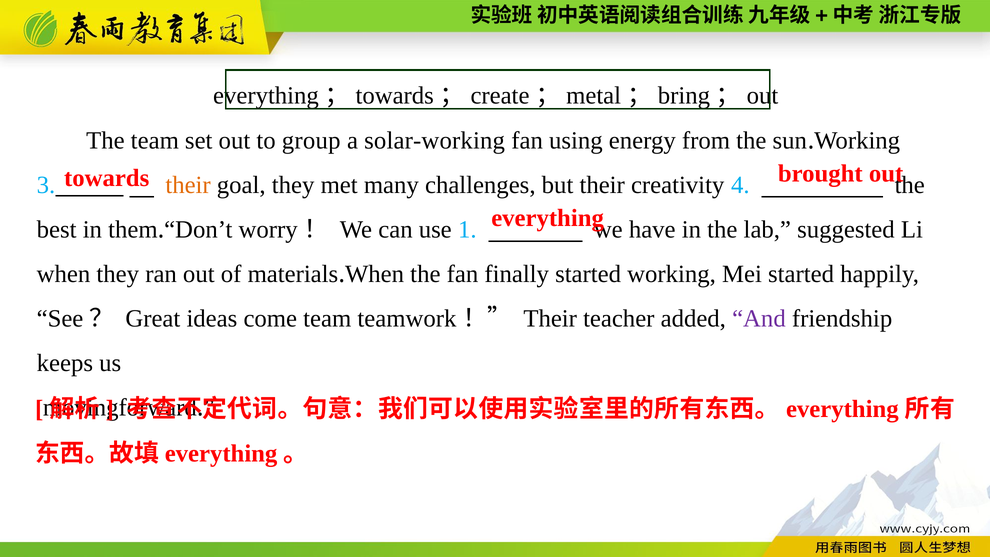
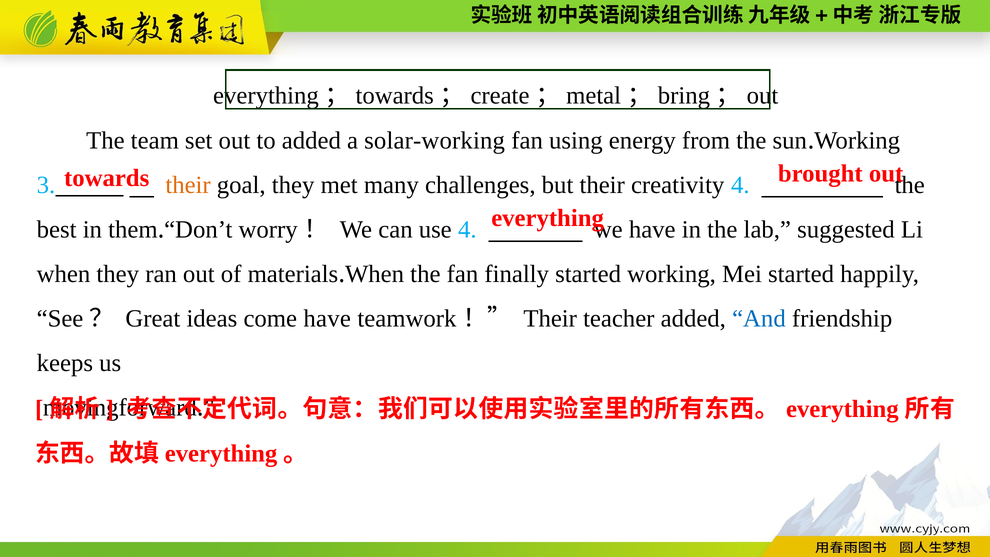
to group: group -> added
use 1: 1 -> 4
come team: team -> have
And colour: purple -> blue
